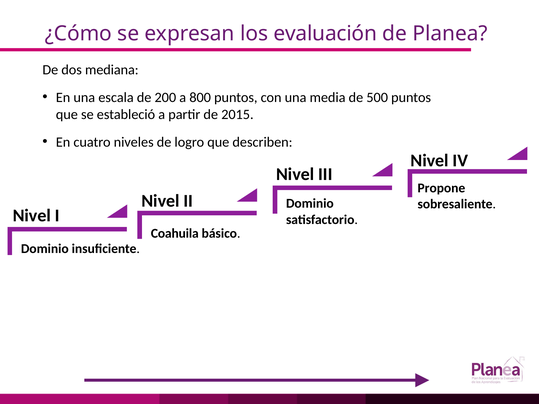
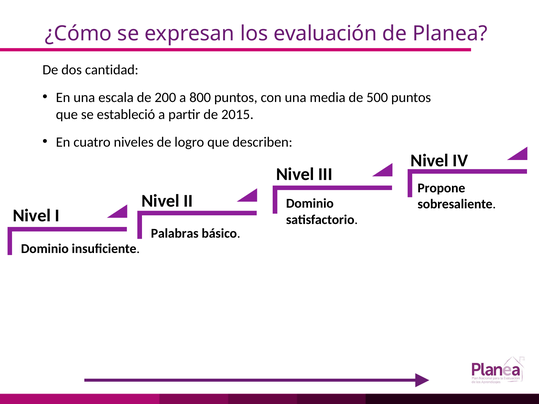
mediana: mediana -> cantidad
Coahuila: Coahuila -> Palabras
